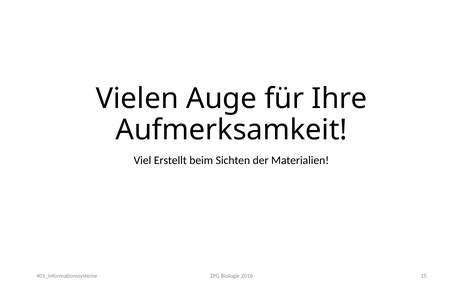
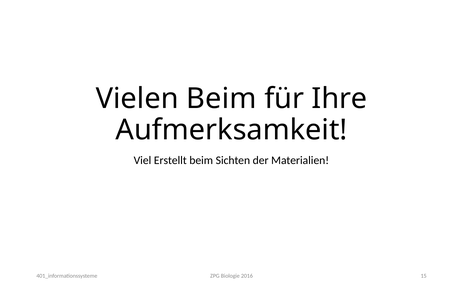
Vielen Auge: Auge -> Beim
